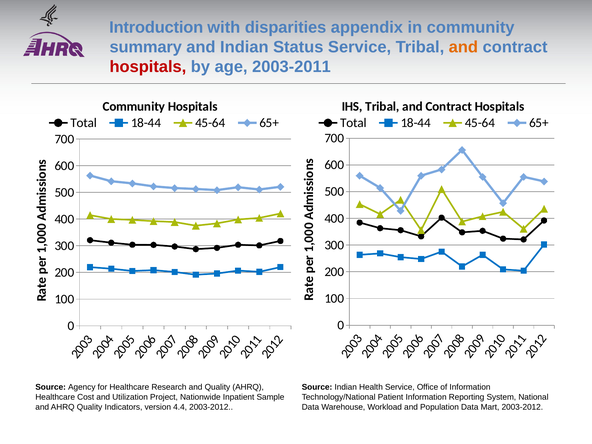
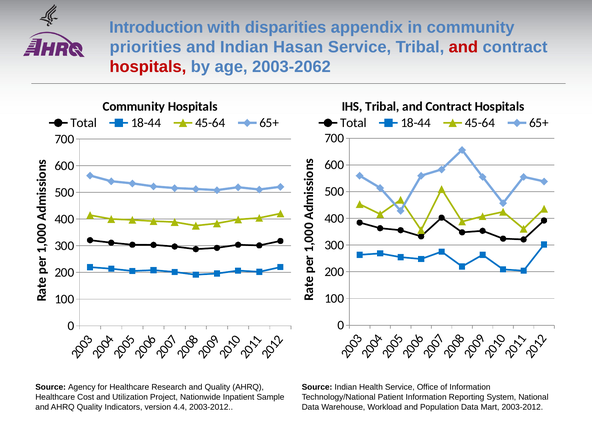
summary: summary -> priorities
Status: Status -> Hasan
and at (463, 47) colour: orange -> red
2003-2011: 2003-2011 -> 2003-2062
